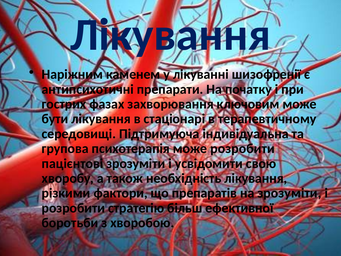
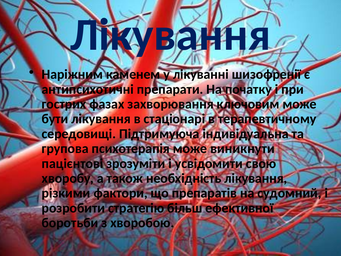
може розробити: розробити -> виникнути
на зрозуміти: зрозуміти -> судомний
